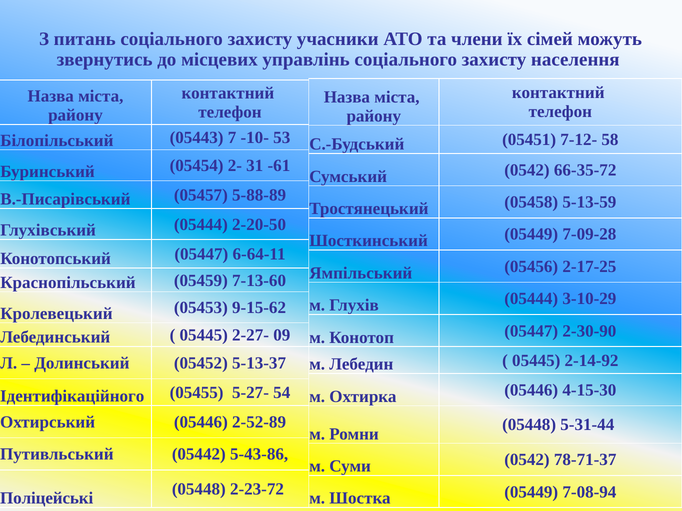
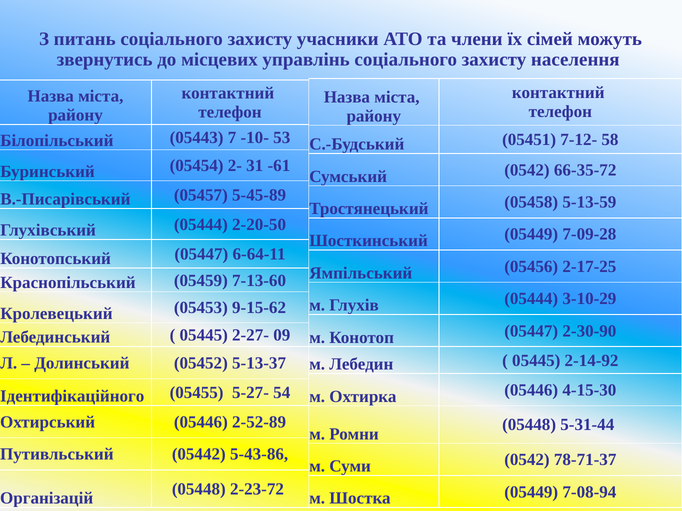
5-88-89: 5-88-89 -> 5-45-89
Поліцейські: Поліцейські -> Організацій
